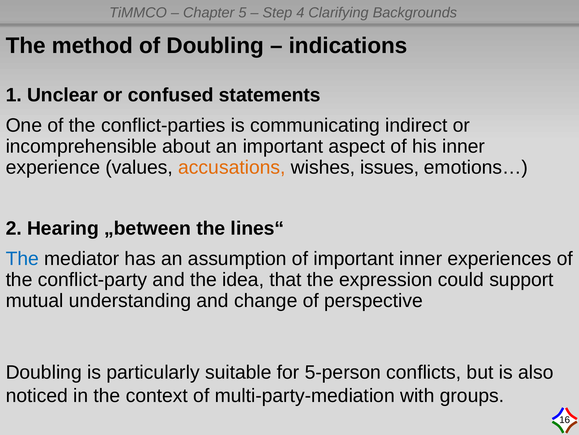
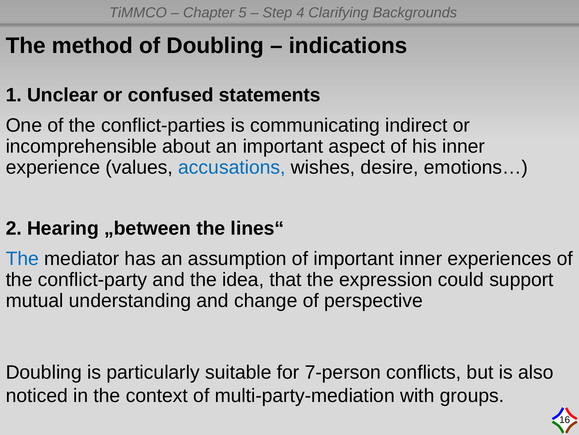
accusations colour: orange -> blue
issues: issues -> desire
5-person: 5-person -> 7-person
